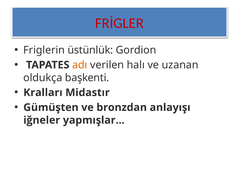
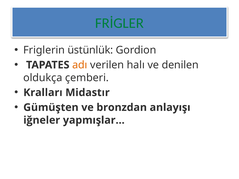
FRİGLER colour: red -> green
uzаnаn: uzаnаn -> denilen
başkеnti: başkеnti -> çemberi
